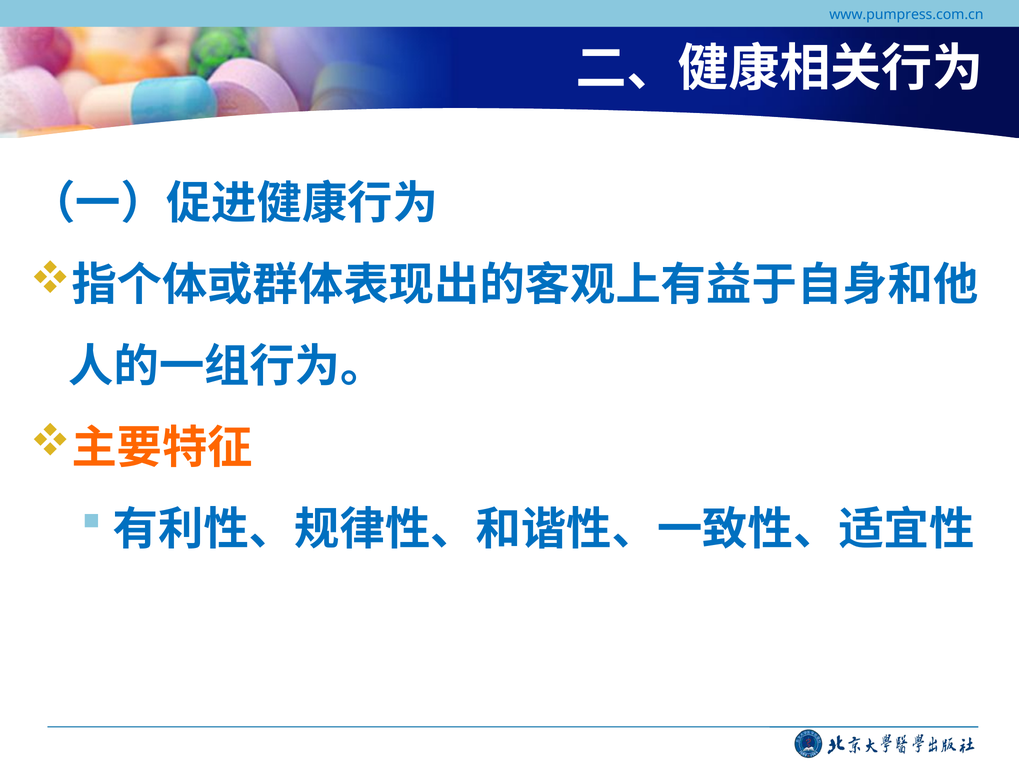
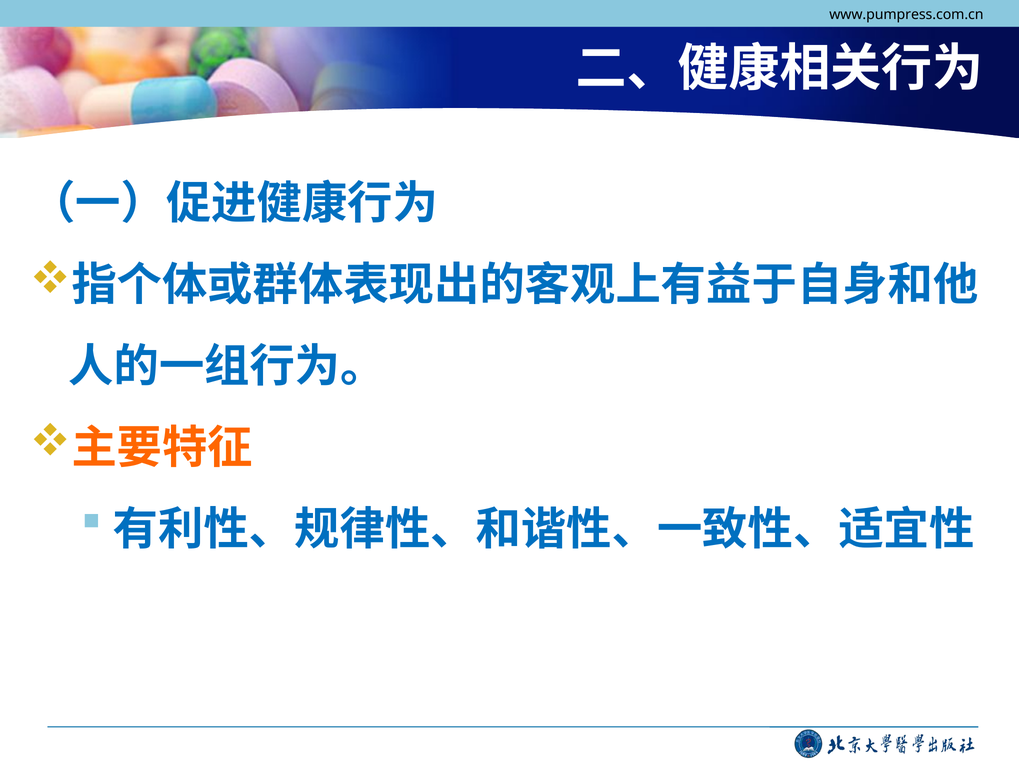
www.pumpress.com.cn colour: blue -> black
